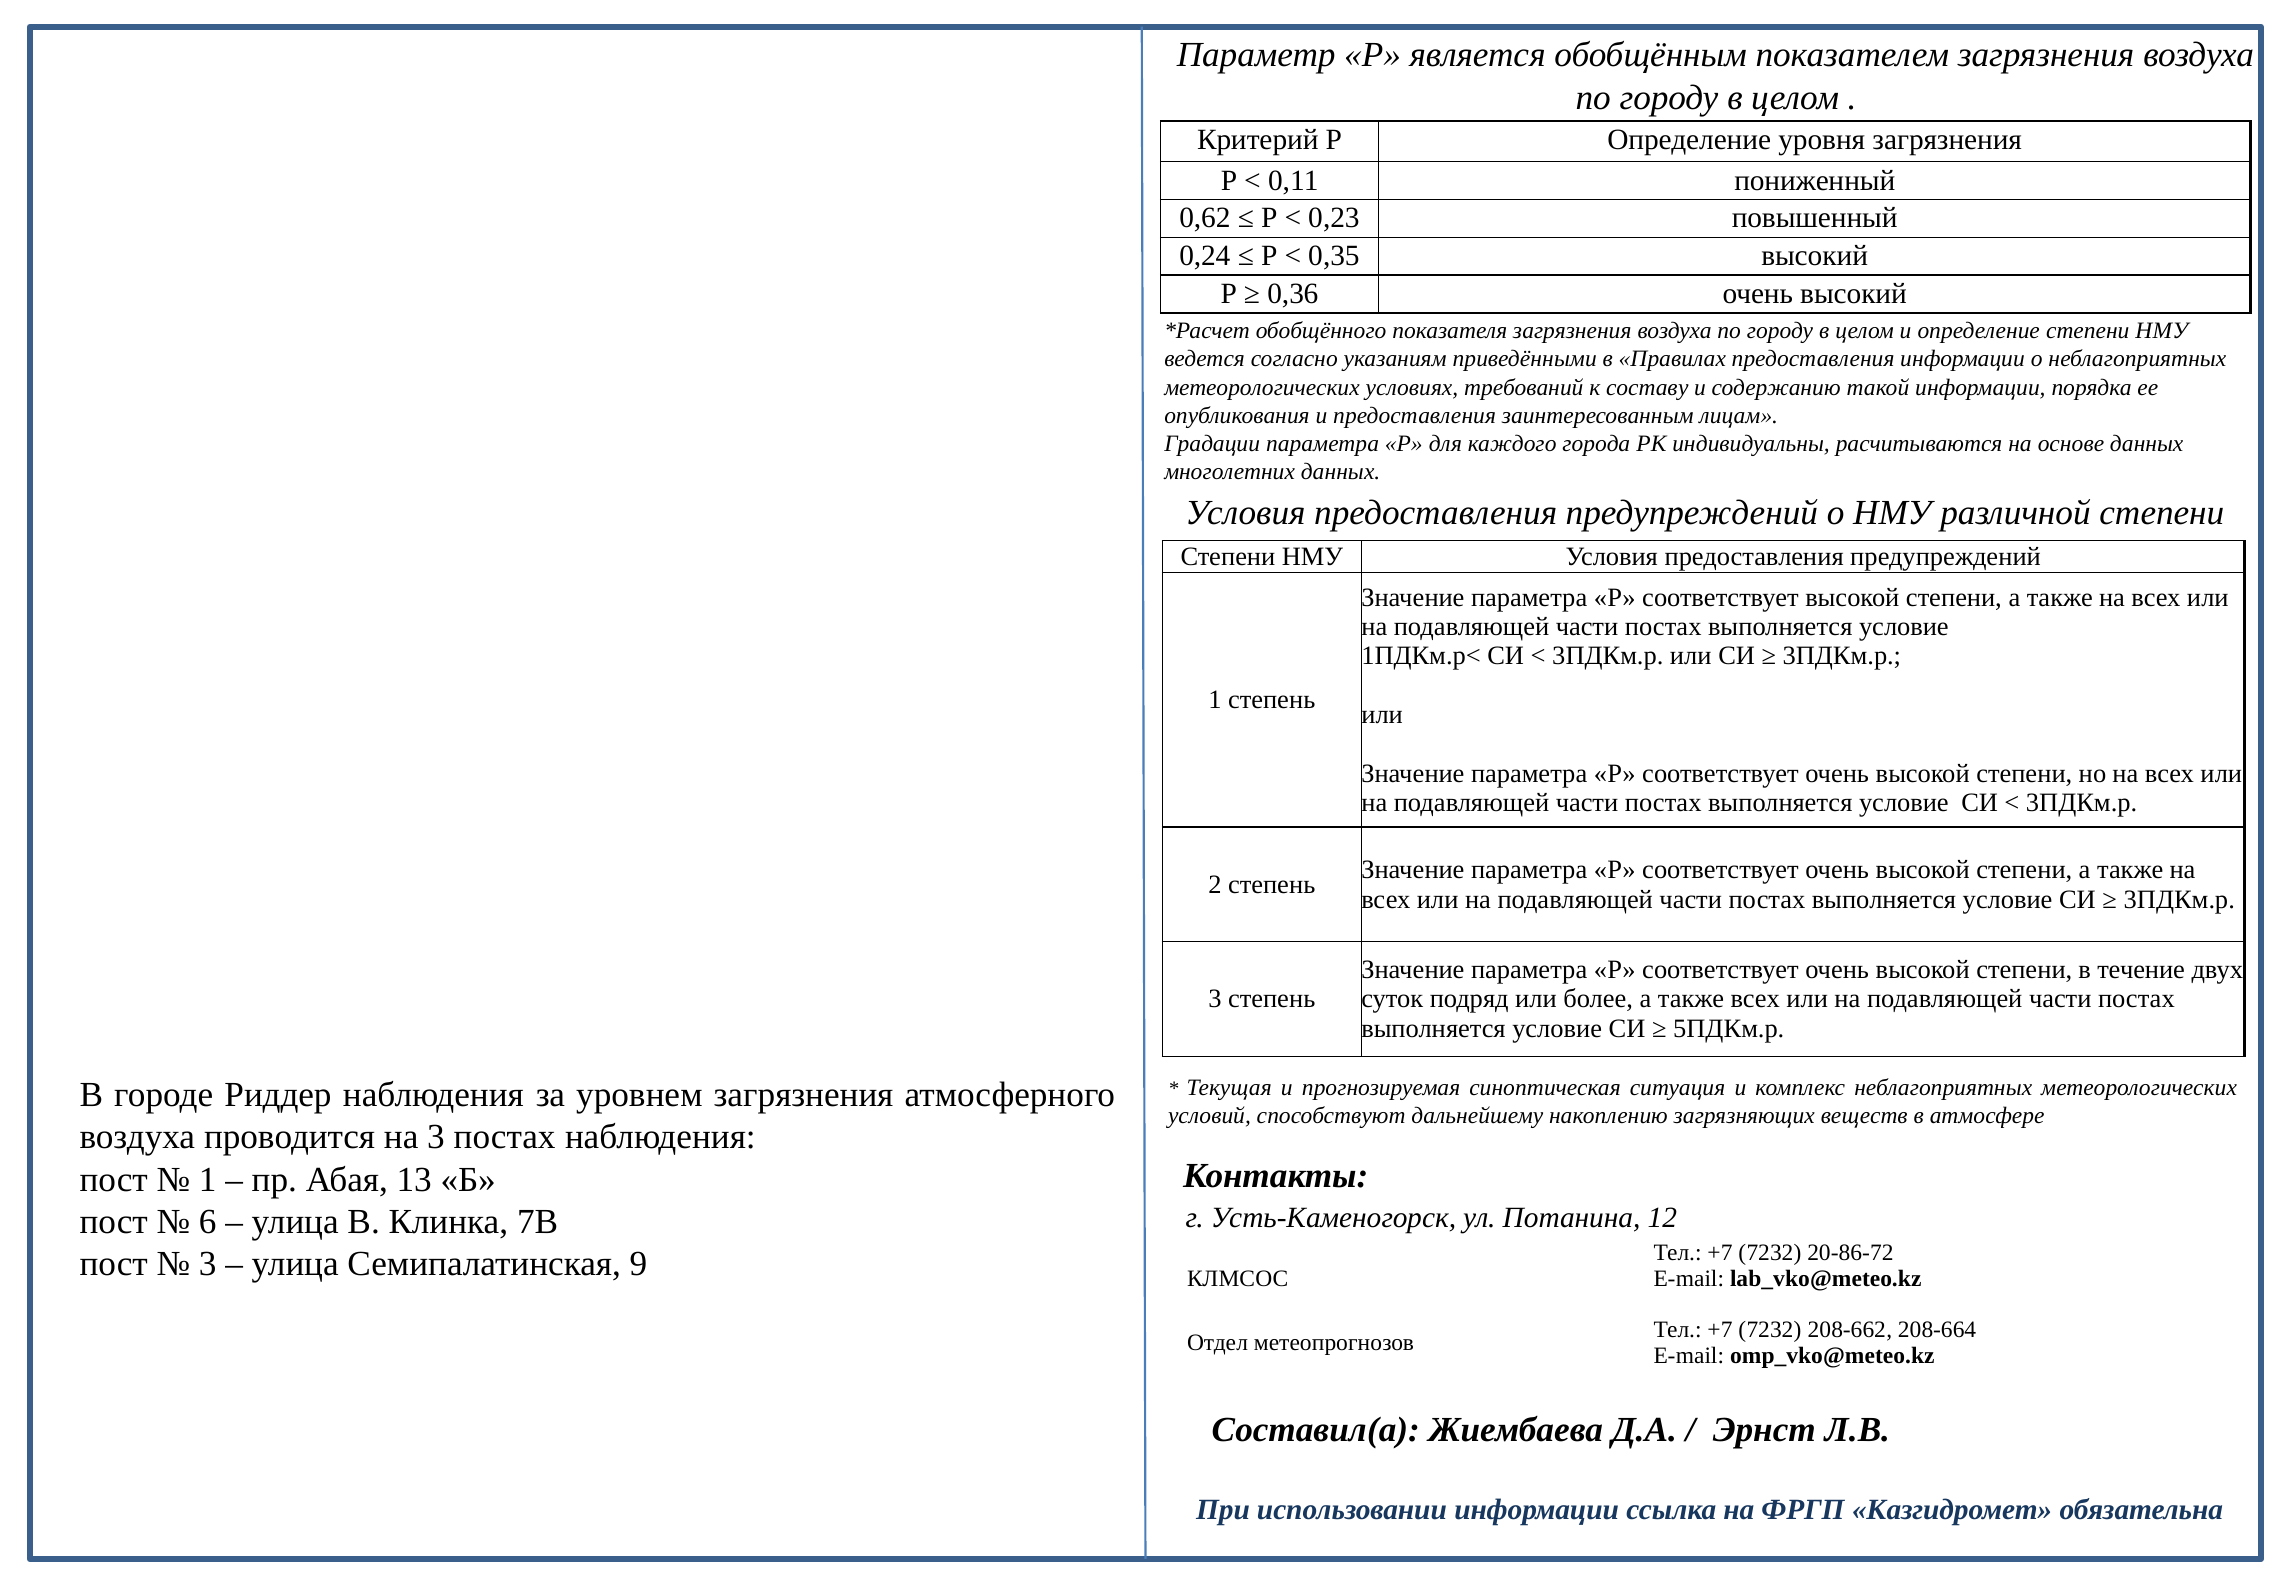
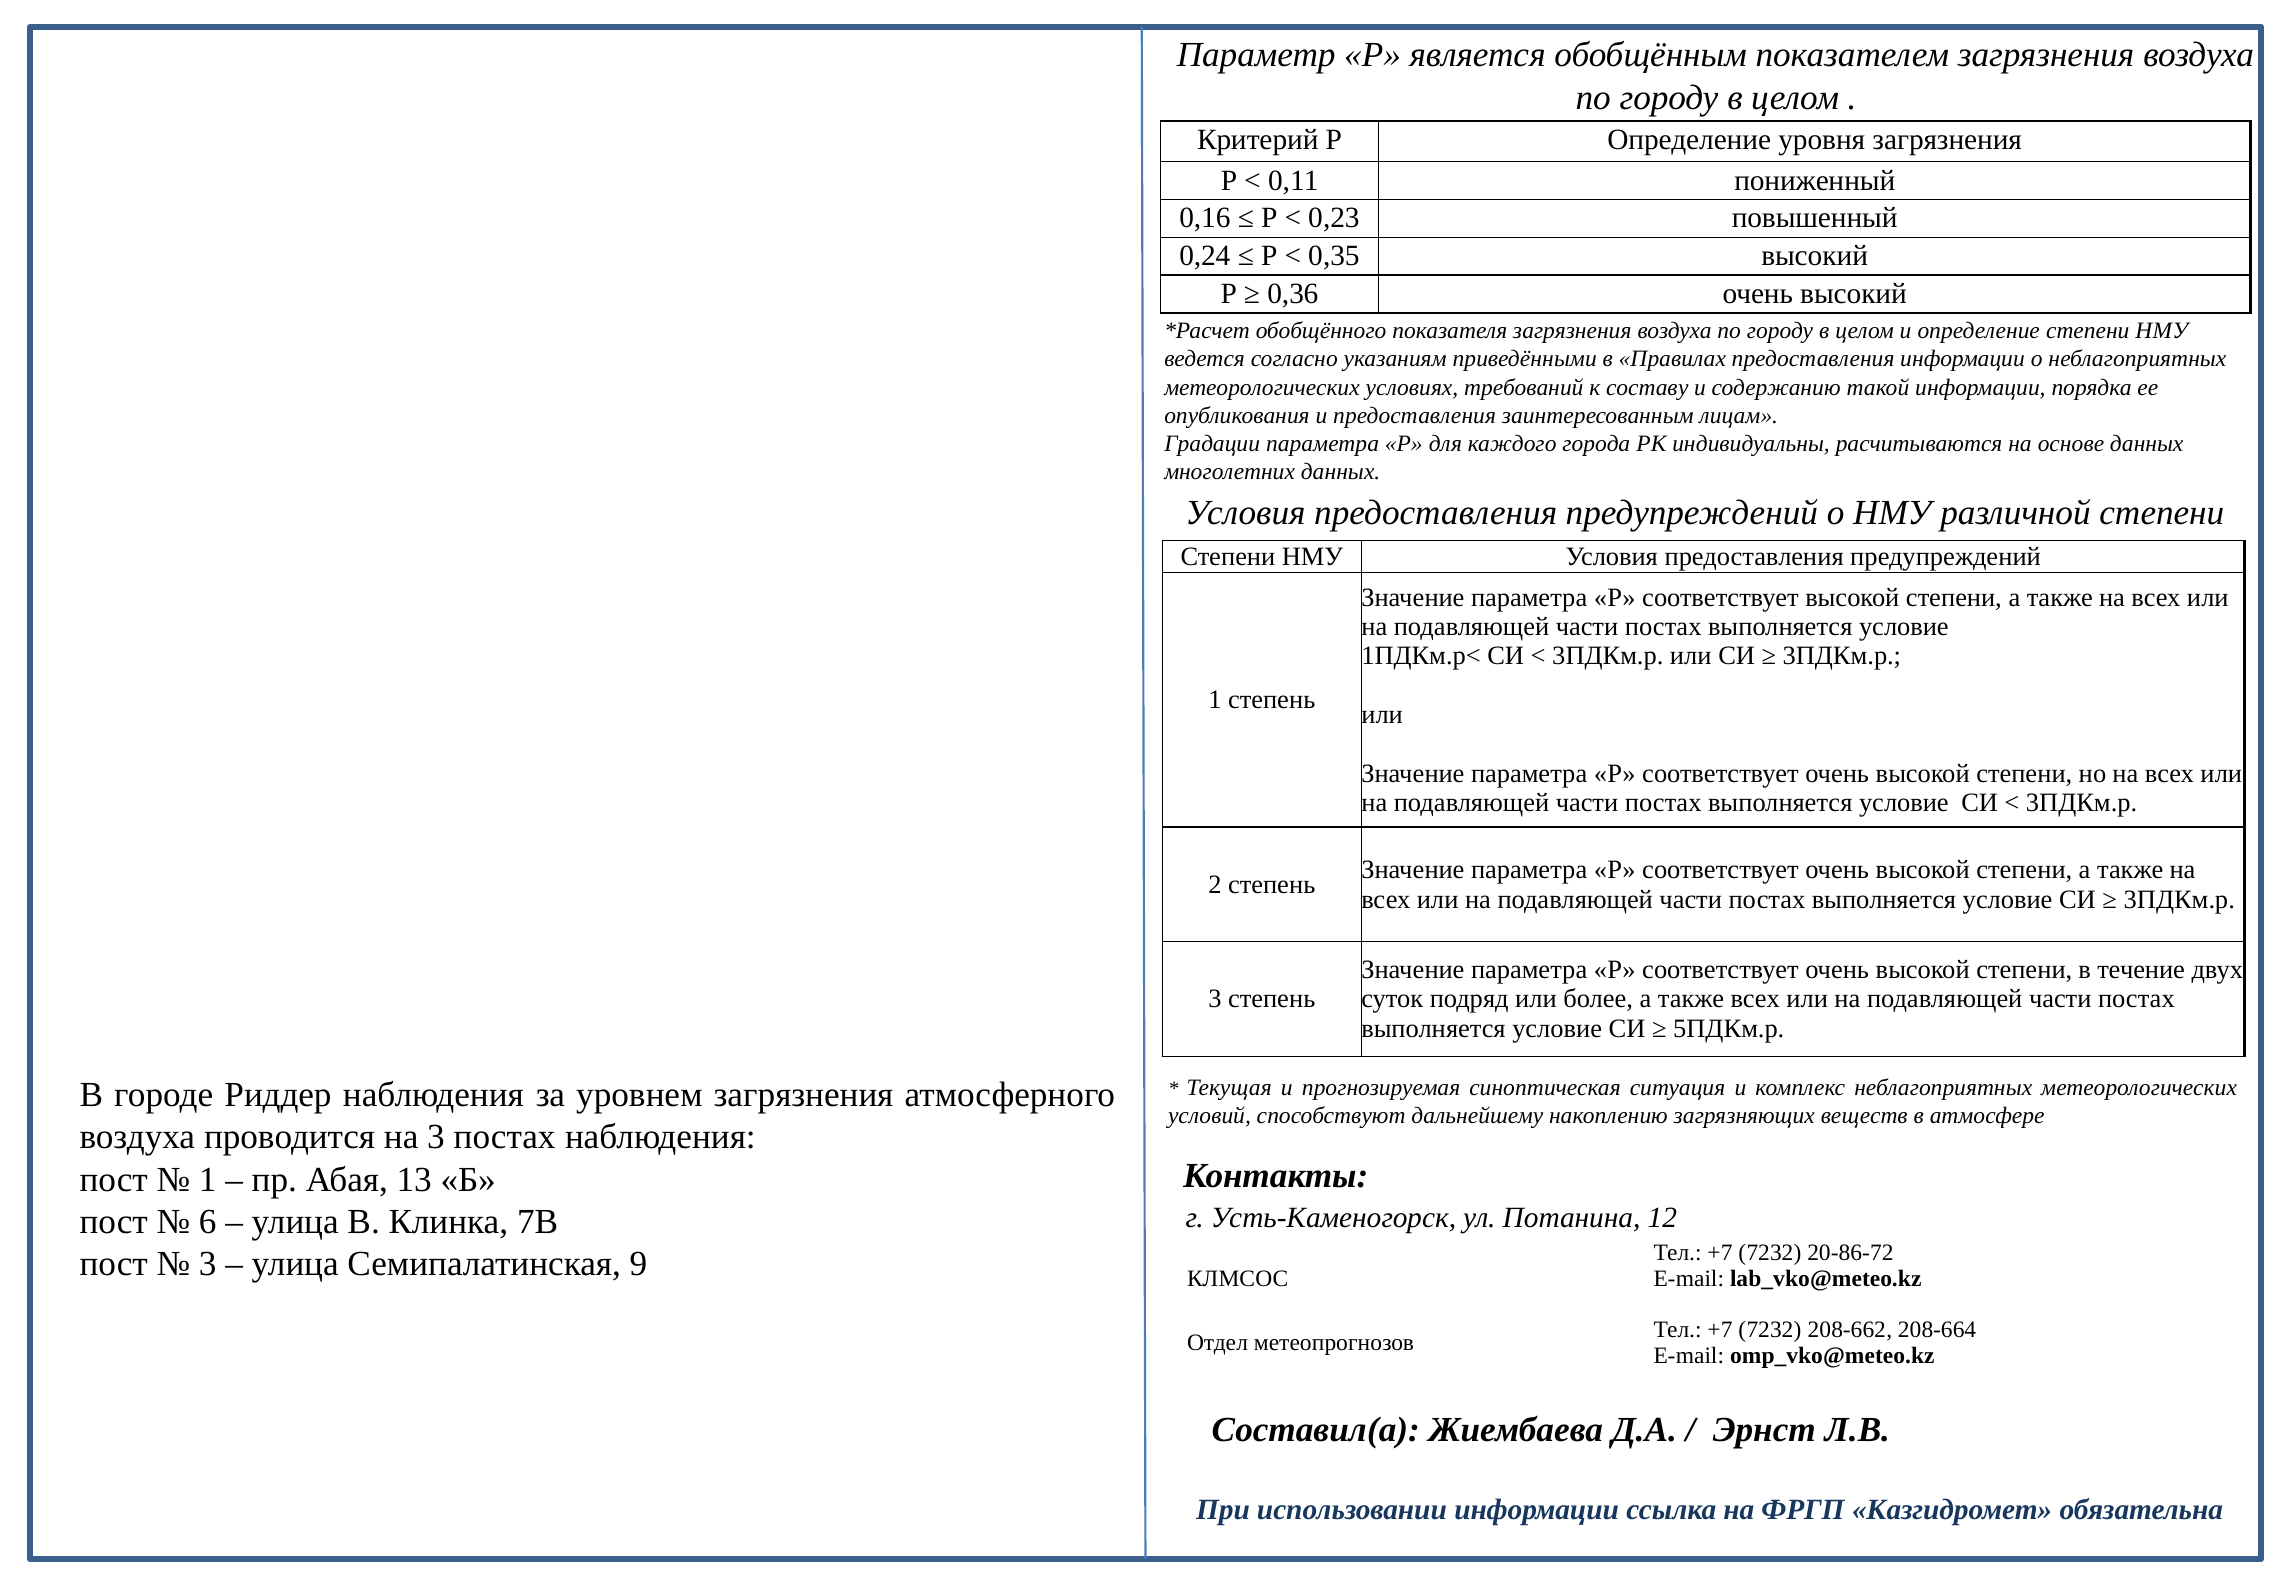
0,62: 0,62 -> 0,16
